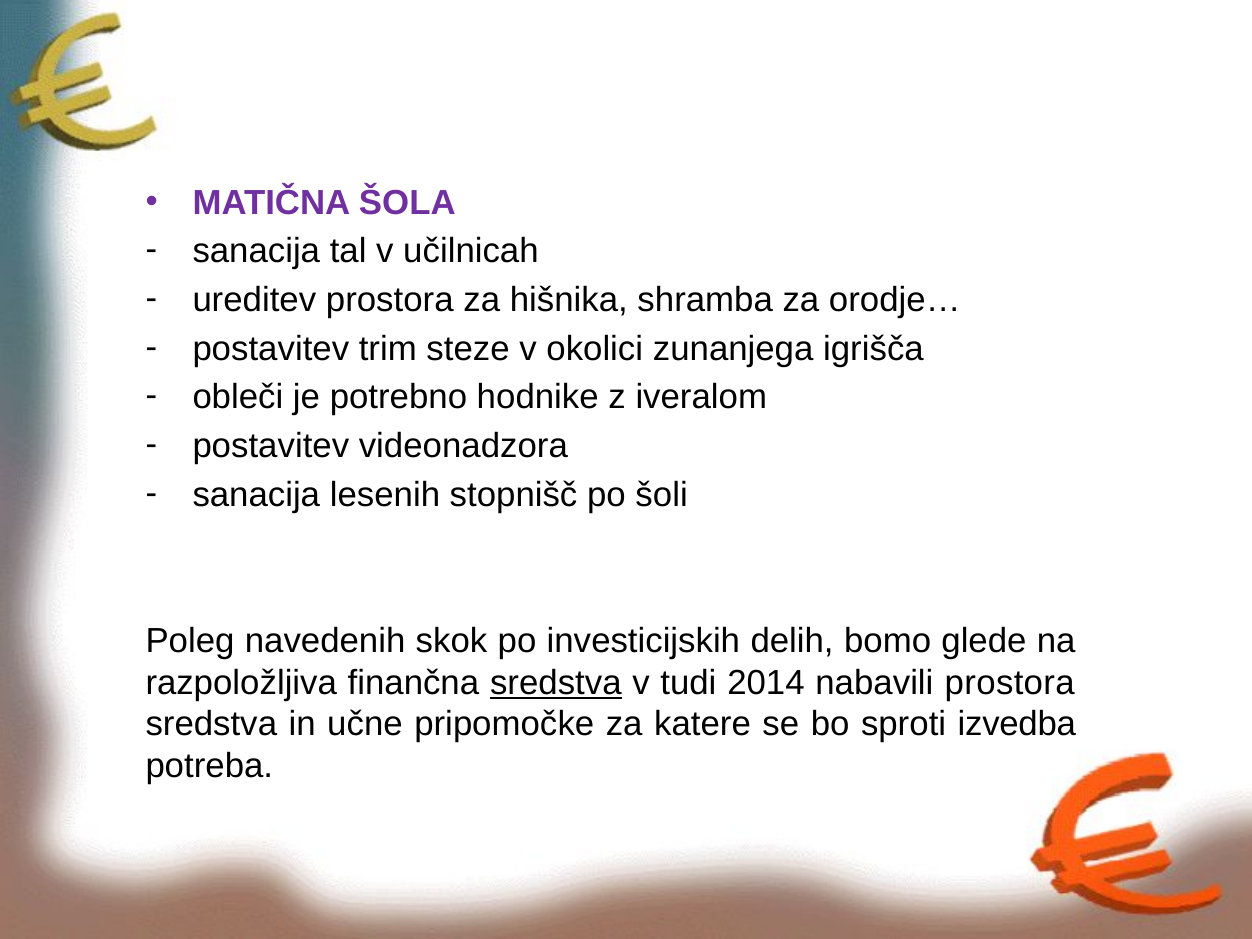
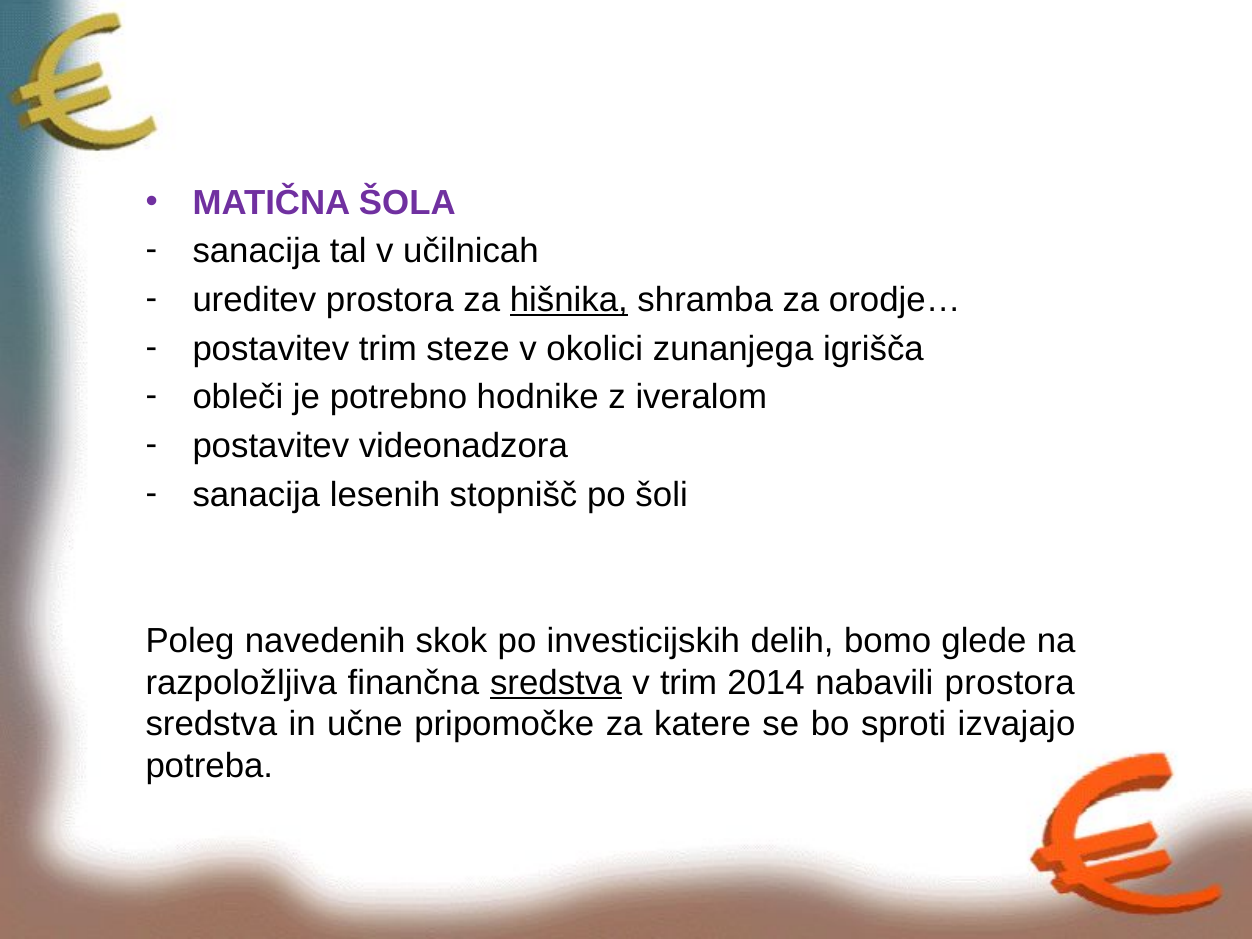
hišnika underline: none -> present
v tudi: tudi -> trim
izvedba: izvedba -> izvajajo
